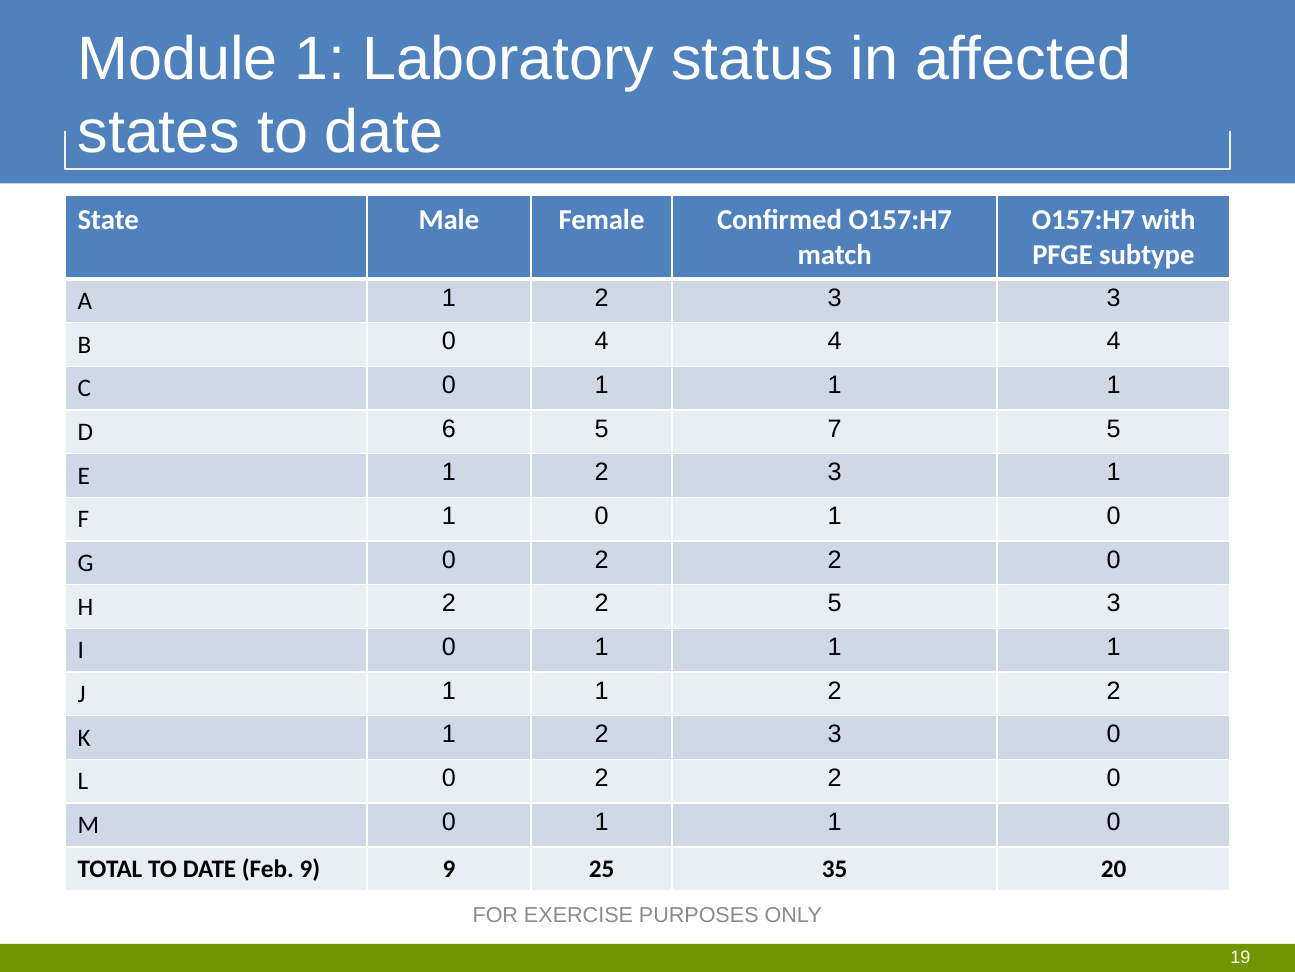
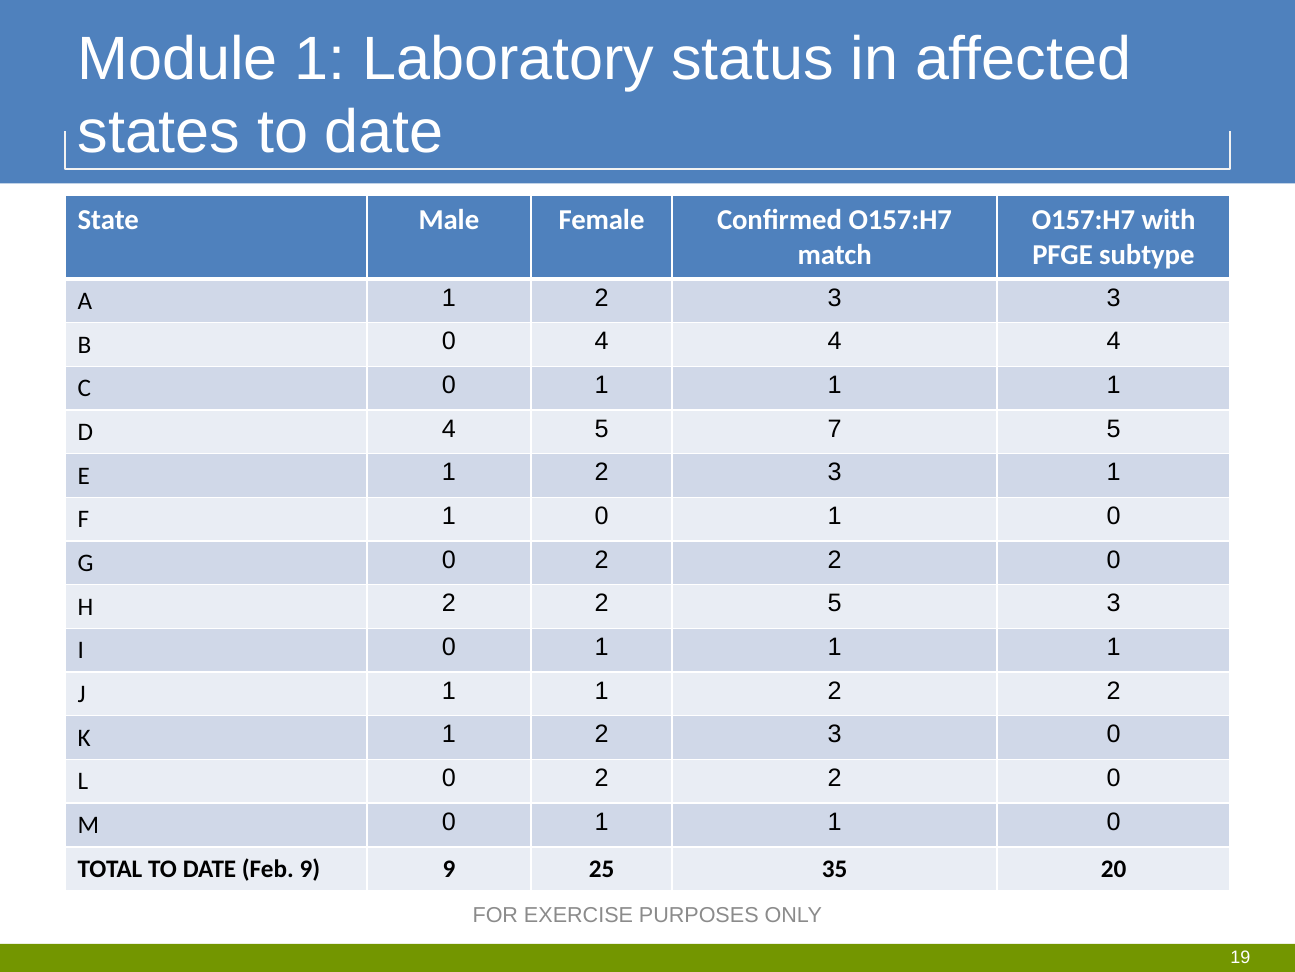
D 6: 6 -> 4
